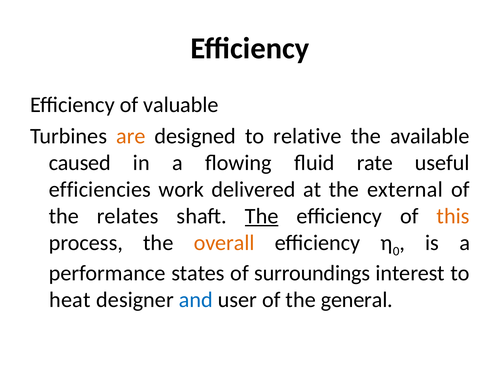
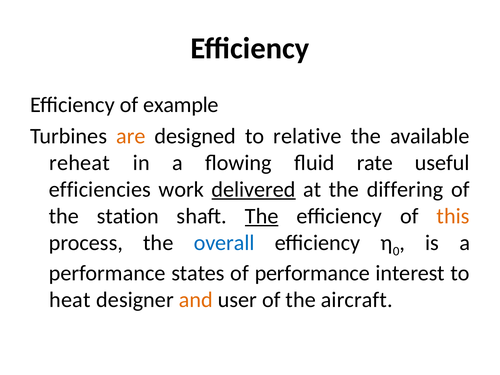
valuable: valuable -> example
caused: caused -> reheat
delivered underline: none -> present
external: external -> differing
relates: relates -> station
overall colour: orange -> blue
of surroundings: surroundings -> performance
and colour: blue -> orange
general: general -> aircraft
